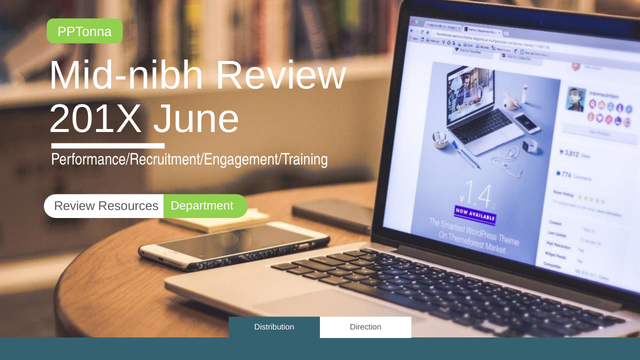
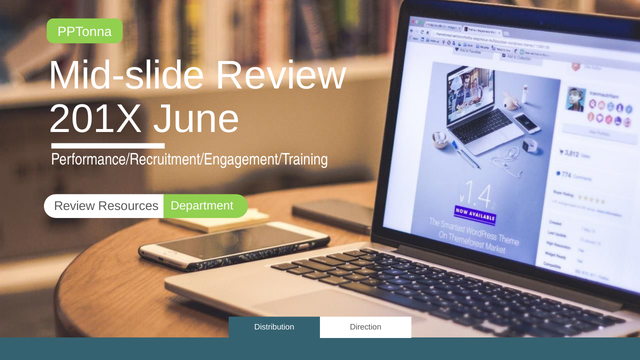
Mid-nibh: Mid-nibh -> Mid-slide
